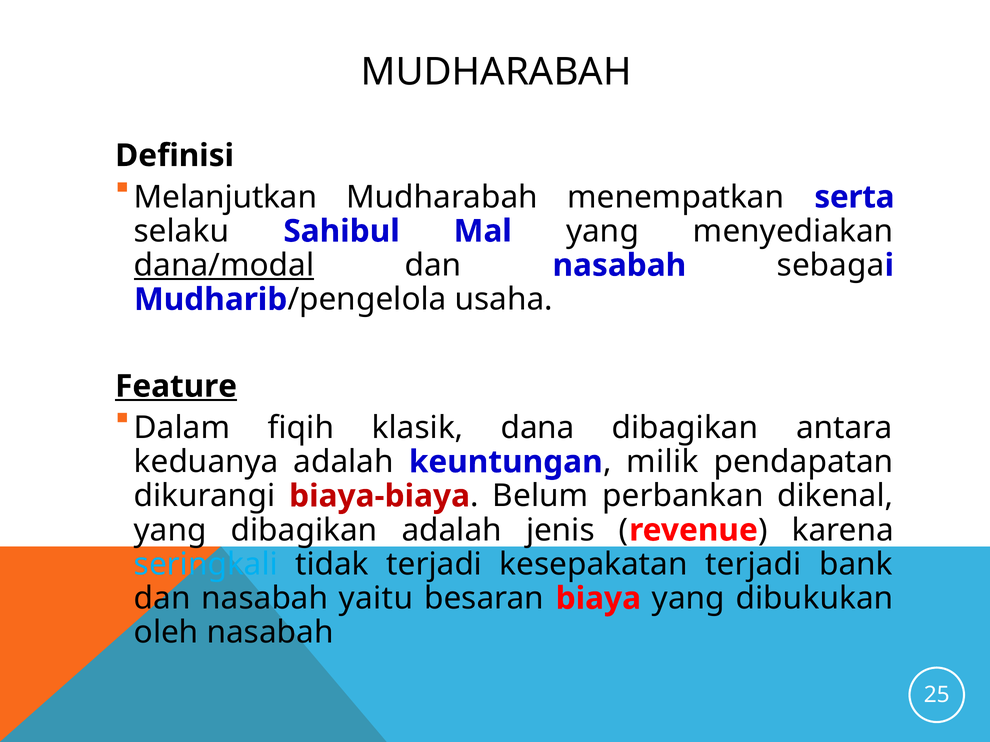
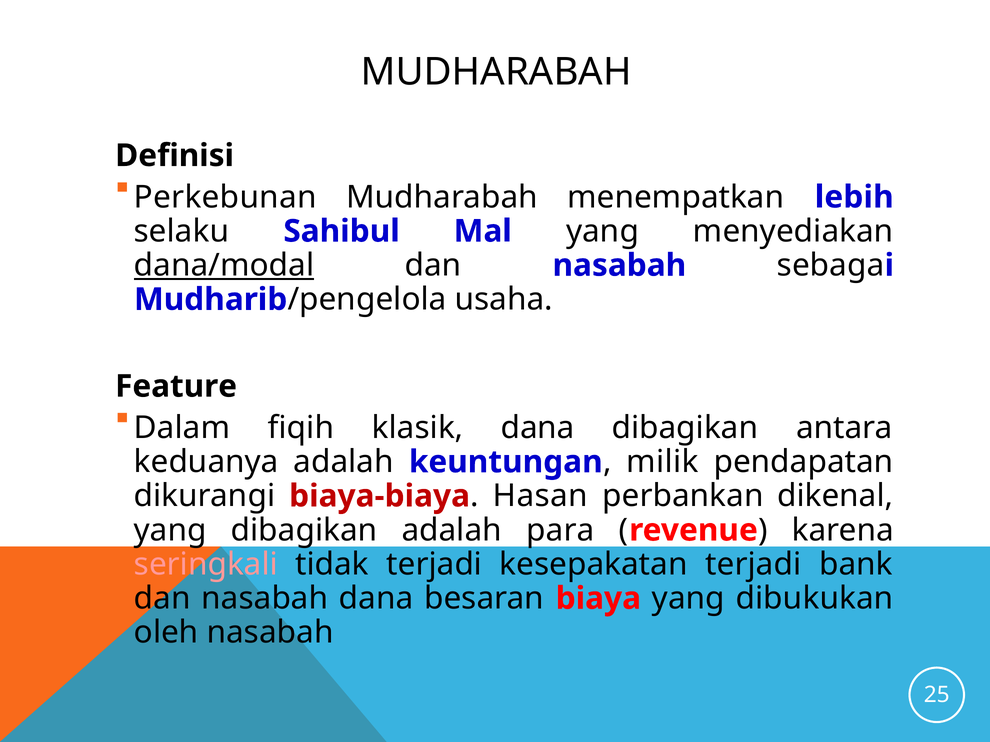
Melanjutkan: Melanjutkan -> Perkebunan
serta: serta -> lebih
Feature underline: present -> none
Belum: Belum -> Hasan
jenis: jenis -> para
seringkali colour: light blue -> pink
nasabah yaitu: yaitu -> dana
